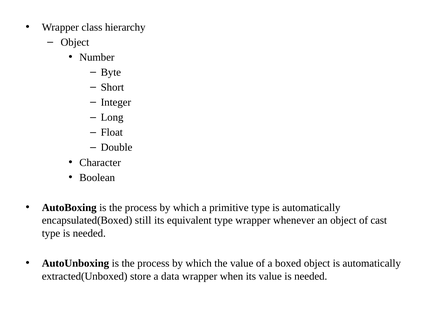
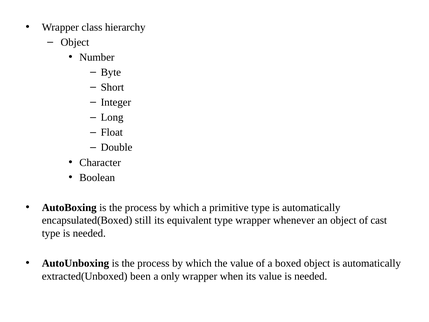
store: store -> been
data: data -> only
